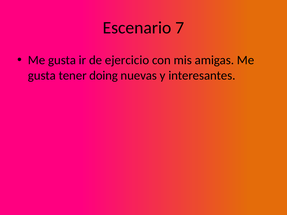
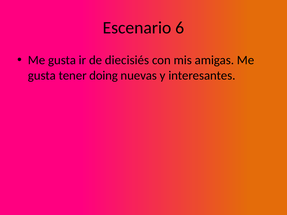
7: 7 -> 6
ejercicio: ejercicio -> diecisiés
